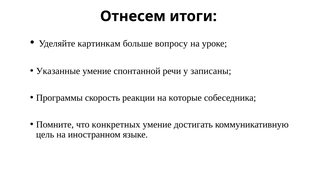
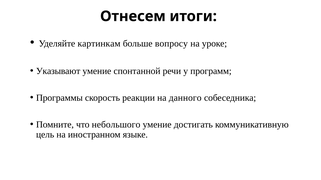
Указанные: Указанные -> Указывают
записаны: записаны -> программ
которые: которые -> данного
конкретных: конкретных -> небольшого
